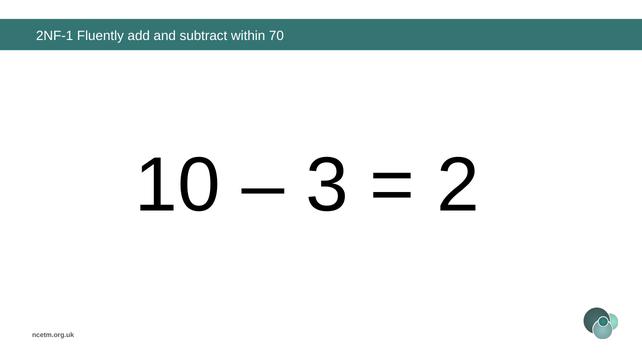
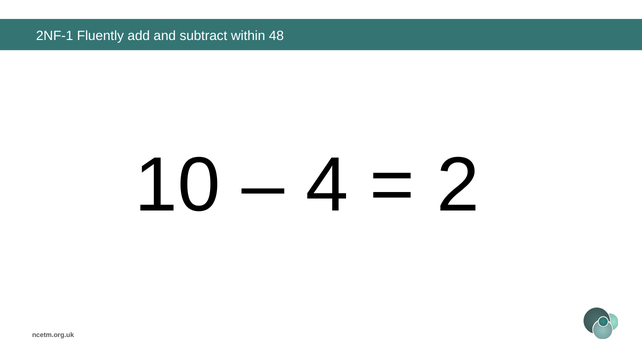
70: 70 -> 48
3: 3 -> 4
